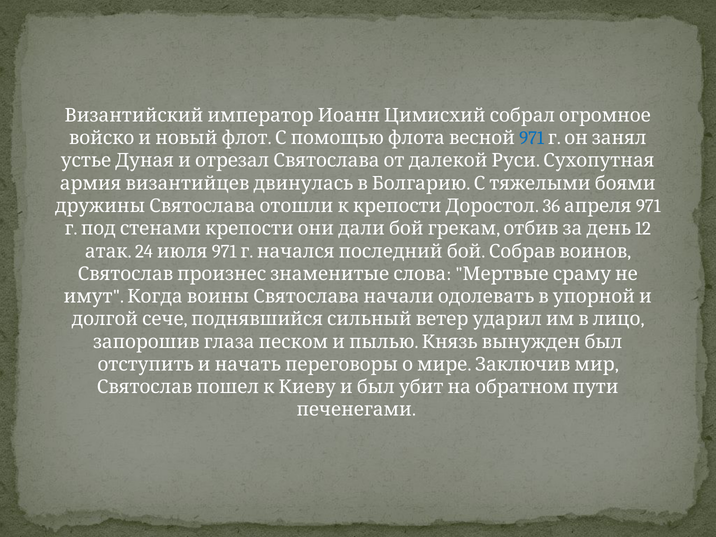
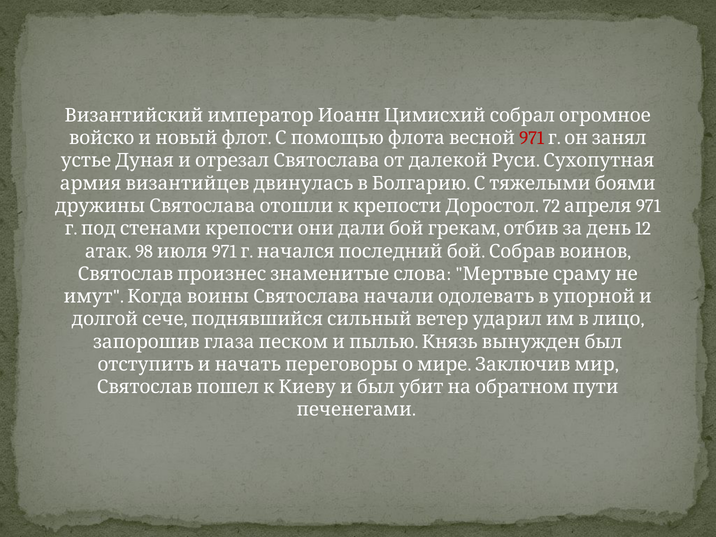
971 at (532, 138) colour: blue -> red
36: 36 -> 72
24: 24 -> 98
